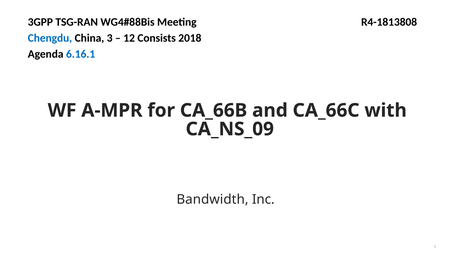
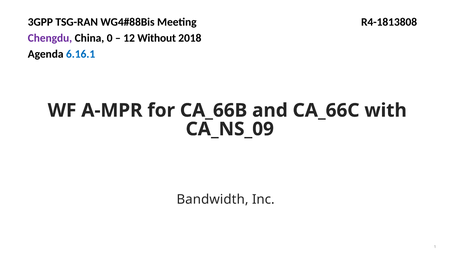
Chengdu colour: blue -> purple
3: 3 -> 0
Consists: Consists -> Without
